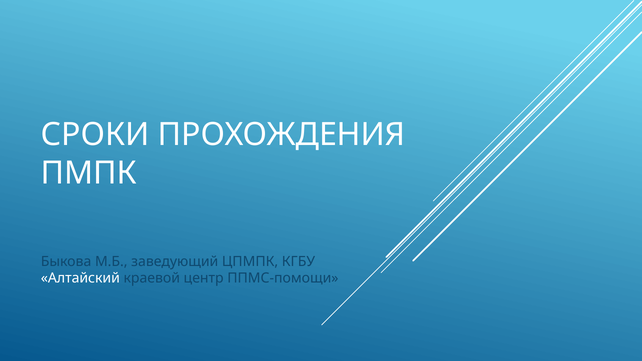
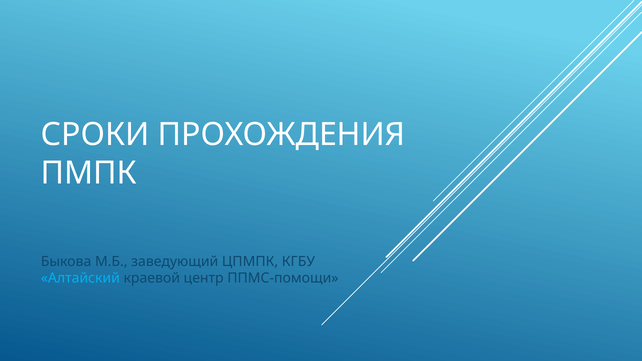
Алтайский colour: white -> light blue
